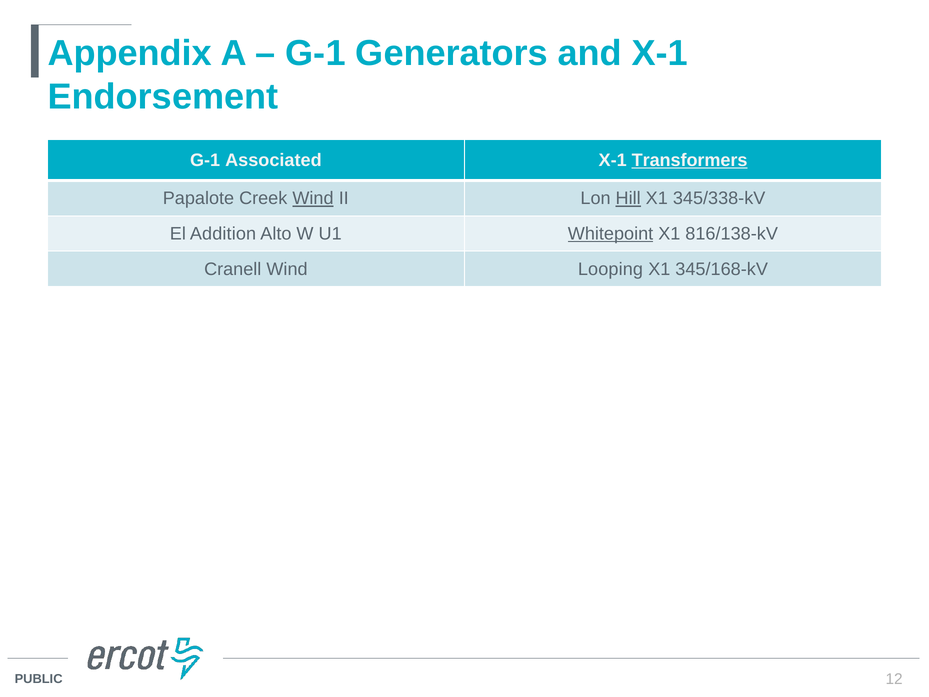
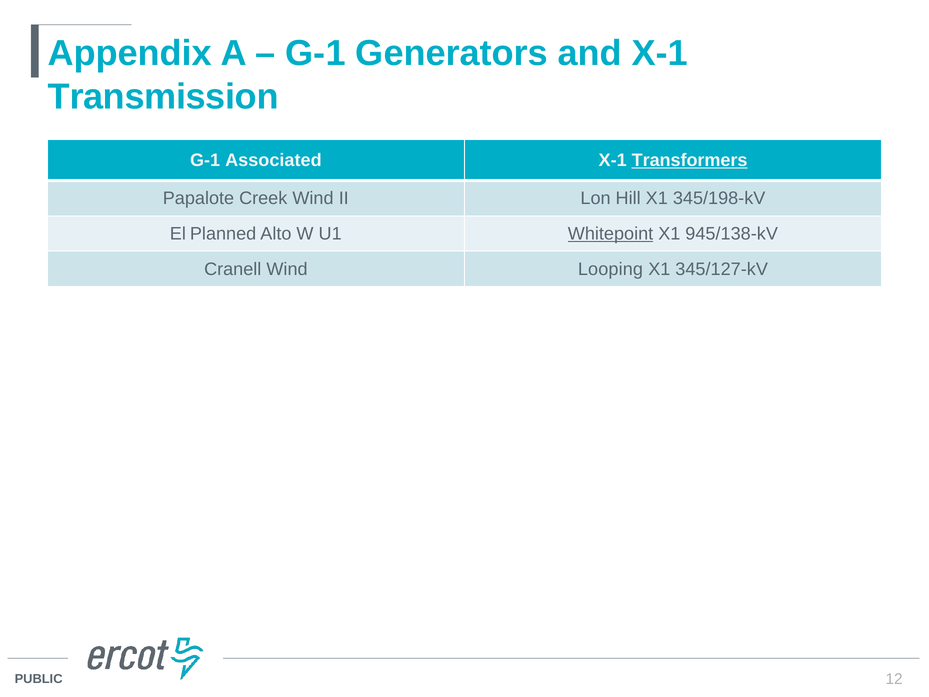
Endorsement: Endorsement -> Transmission
Wind at (313, 198) underline: present -> none
Hill underline: present -> none
345/338-kV: 345/338-kV -> 345/198-kV
Addition: Addition -> Planned
816/138-kV: 816/138-kV -> 945/138-kV
345/168-kV: 345/168-kV -> 345/127-kV
